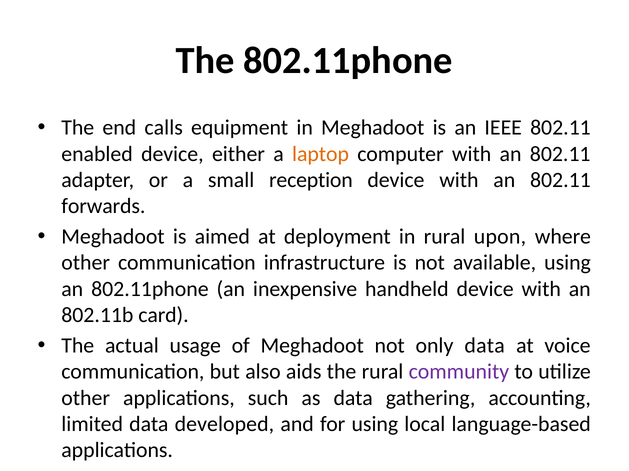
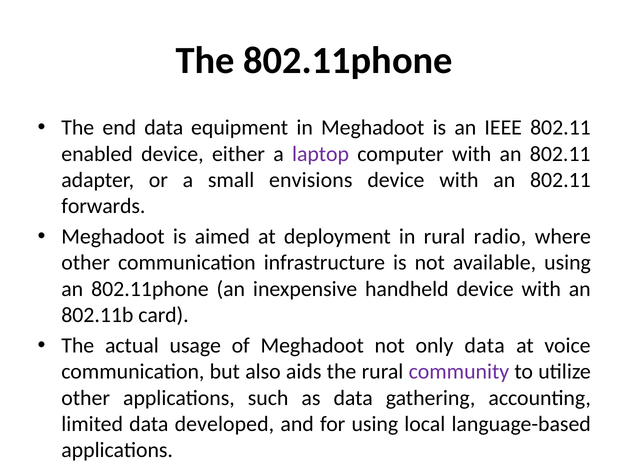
end calls: calls -> data
laptop colour: orange -> purple
reception: reception -> envisions
upon: upon -> radio
